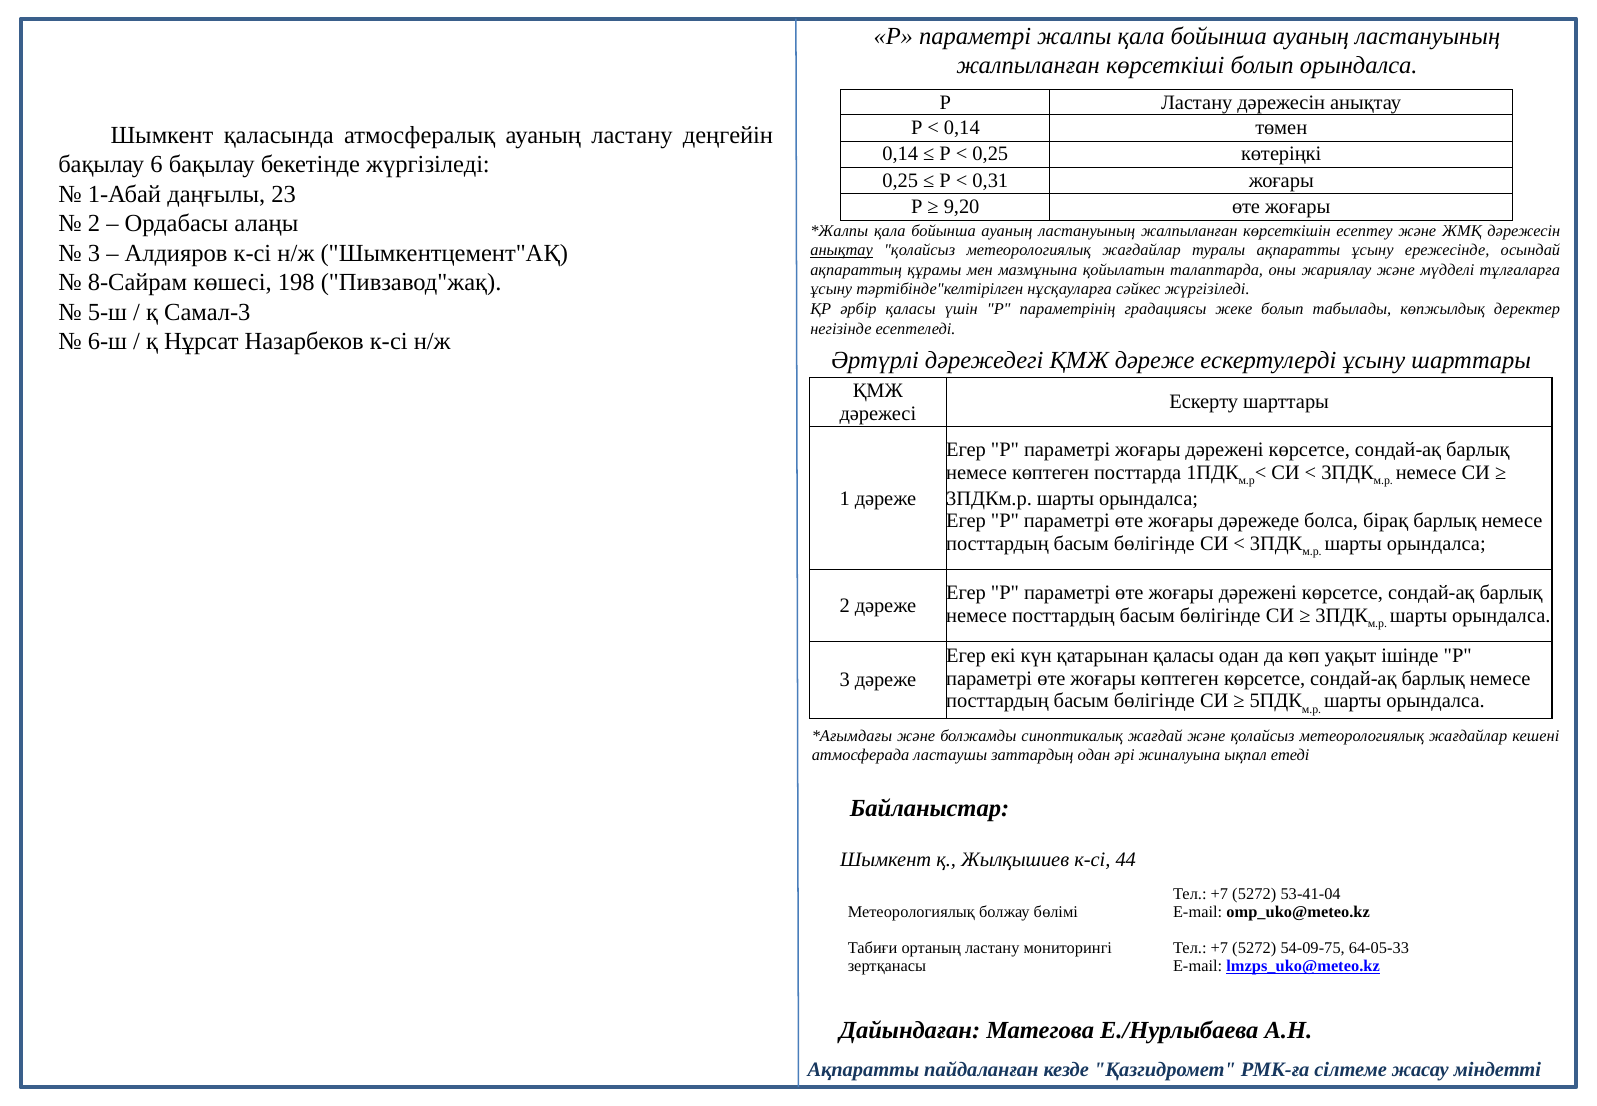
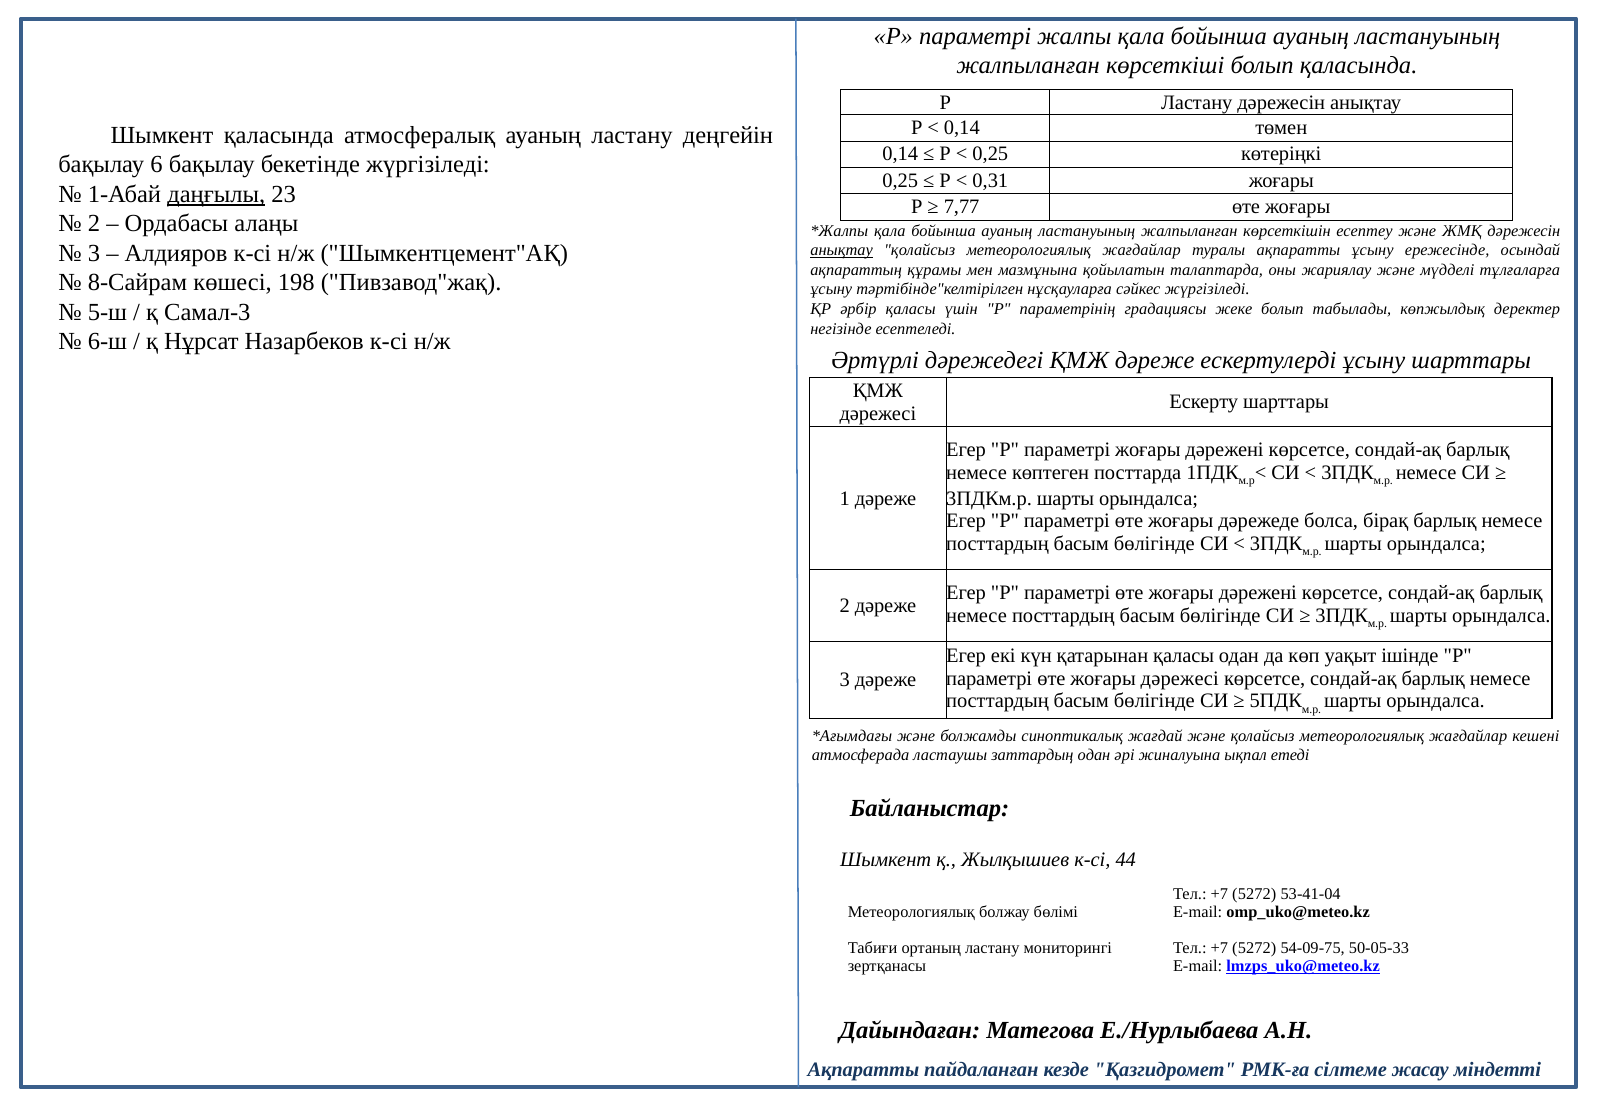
болып орындалса: орындалса -> қаласында
даңғылы underline: none -> present
9,20: 9,20 -> 7,77
жоғары көптеген: көптеген -> дәрежесі
64-05-33: 64-05-33 -> 50-05-33
